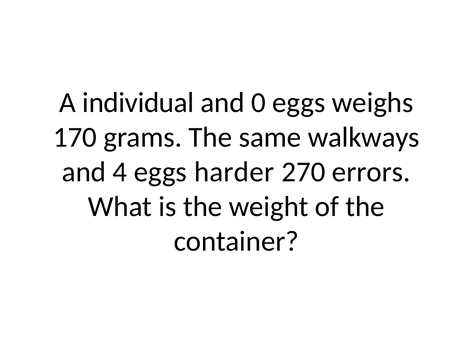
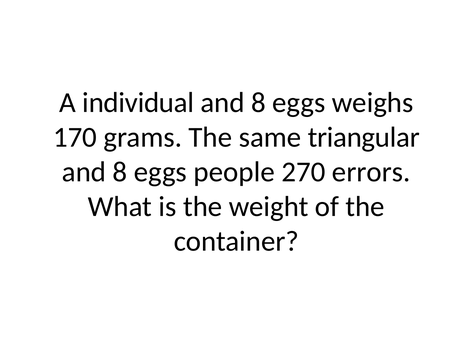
0 at (258, 103): 0 -> 8
walkways: walkways -> triangular
4 at (120, 172): 4 -> 8
harder: harder -> people
